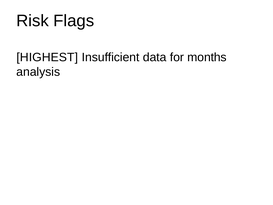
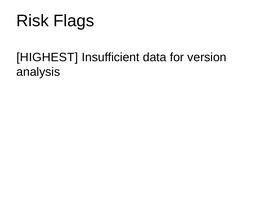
months: months -> version
